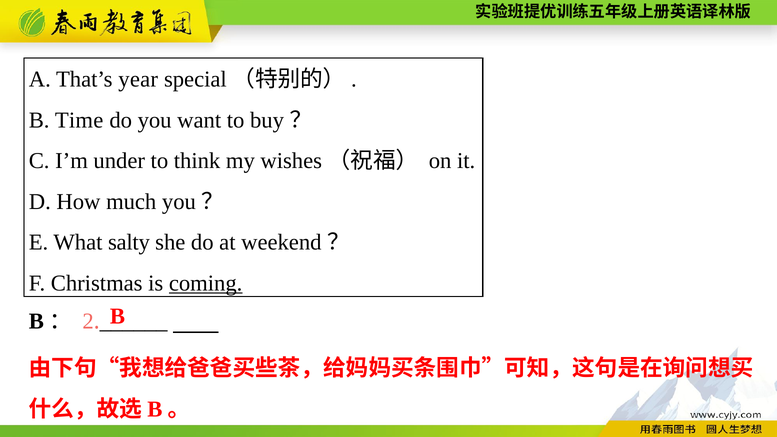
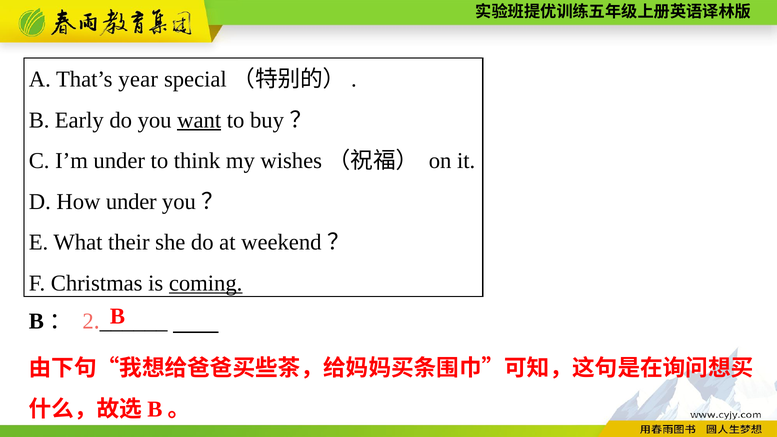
Time: Time -> Early
want underline: none -> present
How much: much -> under
salty: salty -> their
